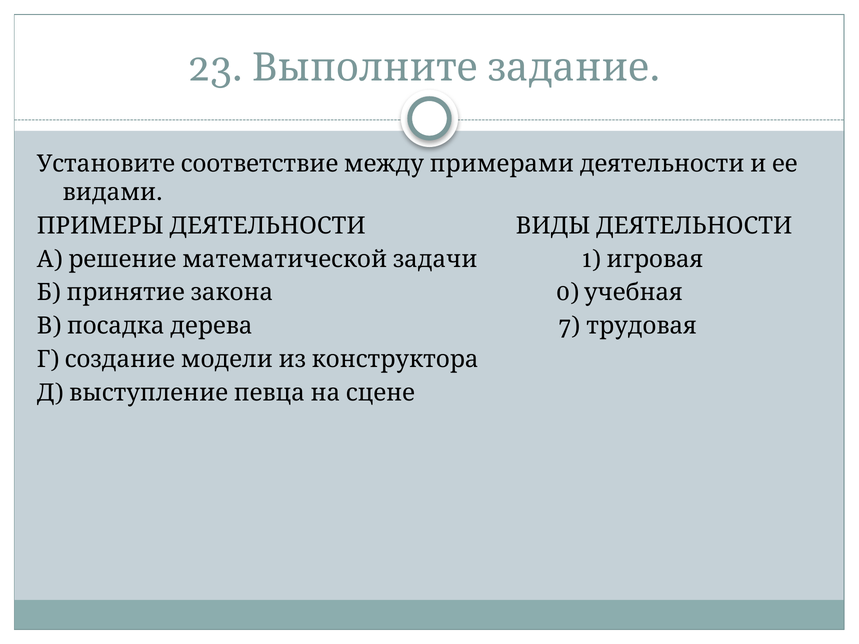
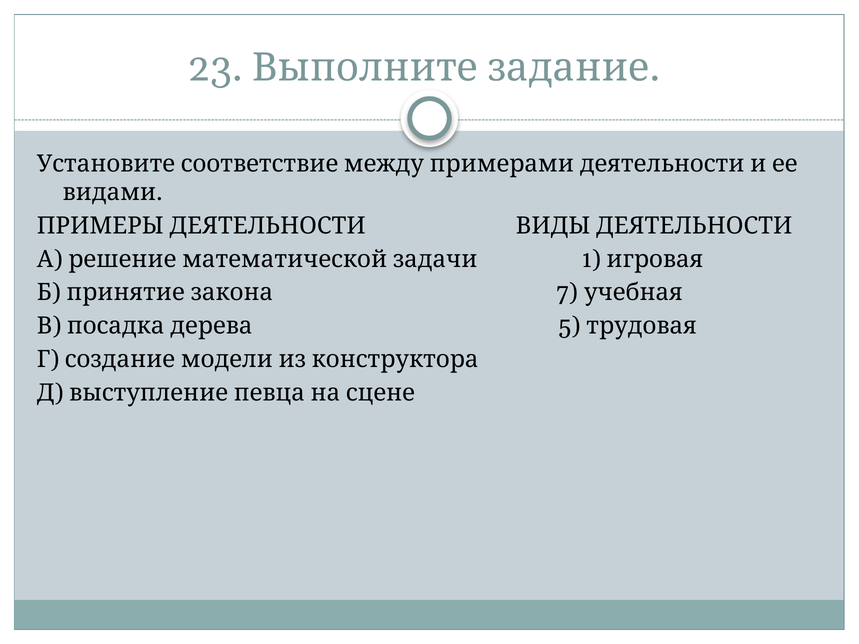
0: 0 -> 7
7: 7 -> 5
